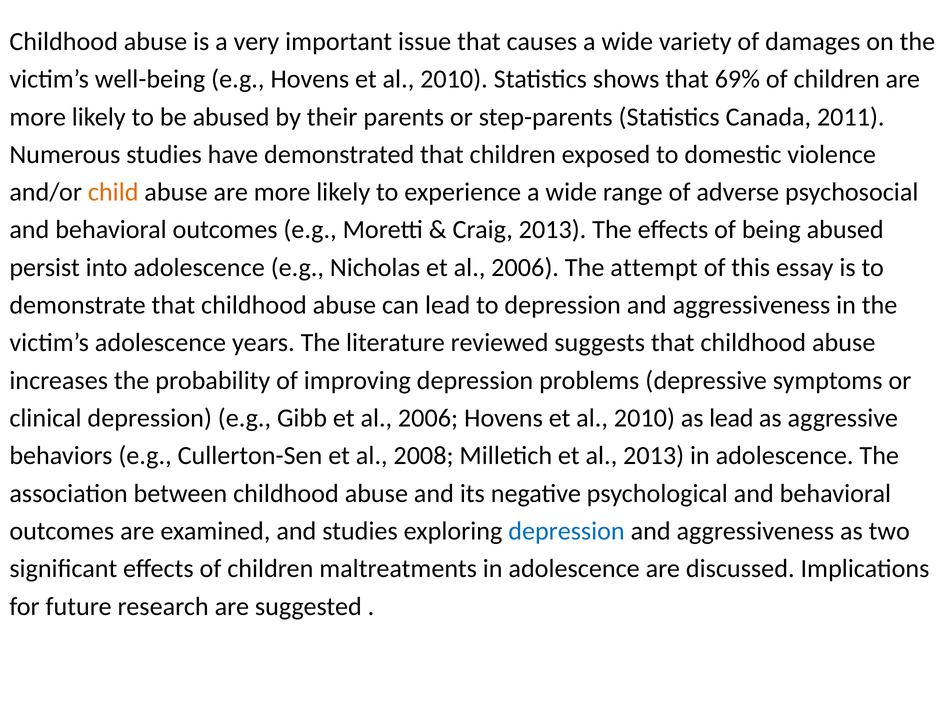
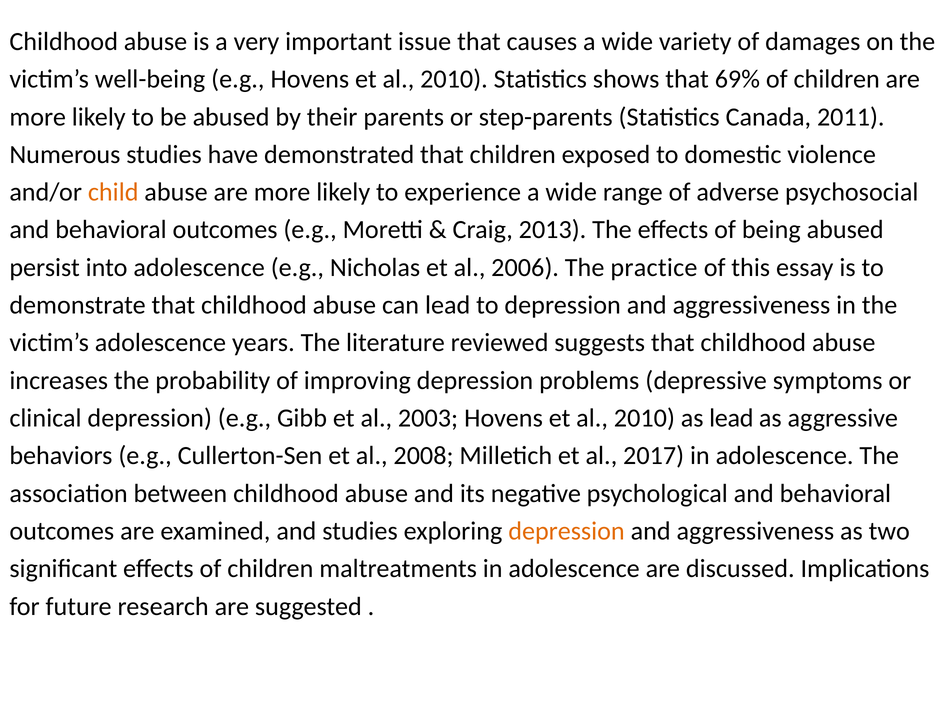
attempt: attempt -> practice
Gibb et al 2006: 2006 -> 2003
al 2013: 2013 -> 2017
depression at (567, 531) colour: blue -> orange
